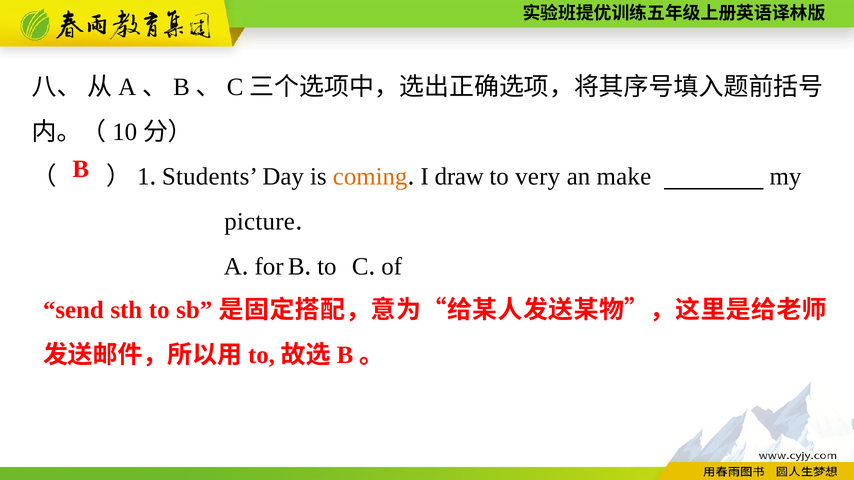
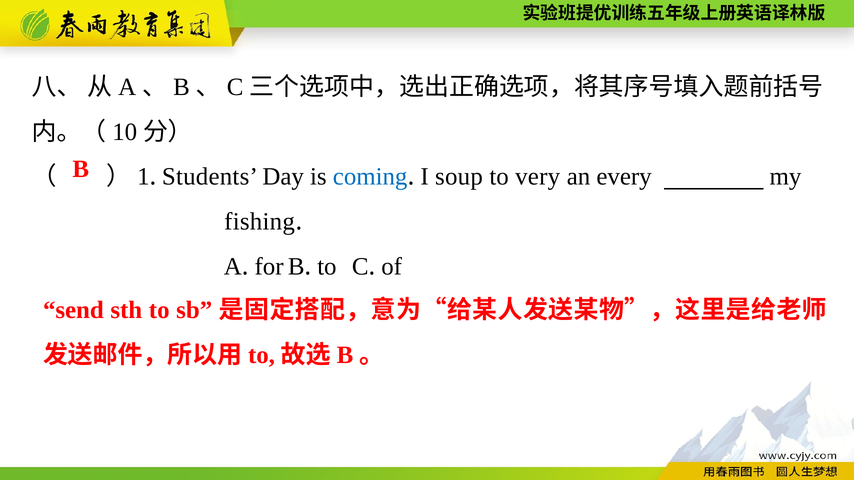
coming colour: orange -> blue
draw: draw -> soup
make: make -> every
picture: picture -> fishing
